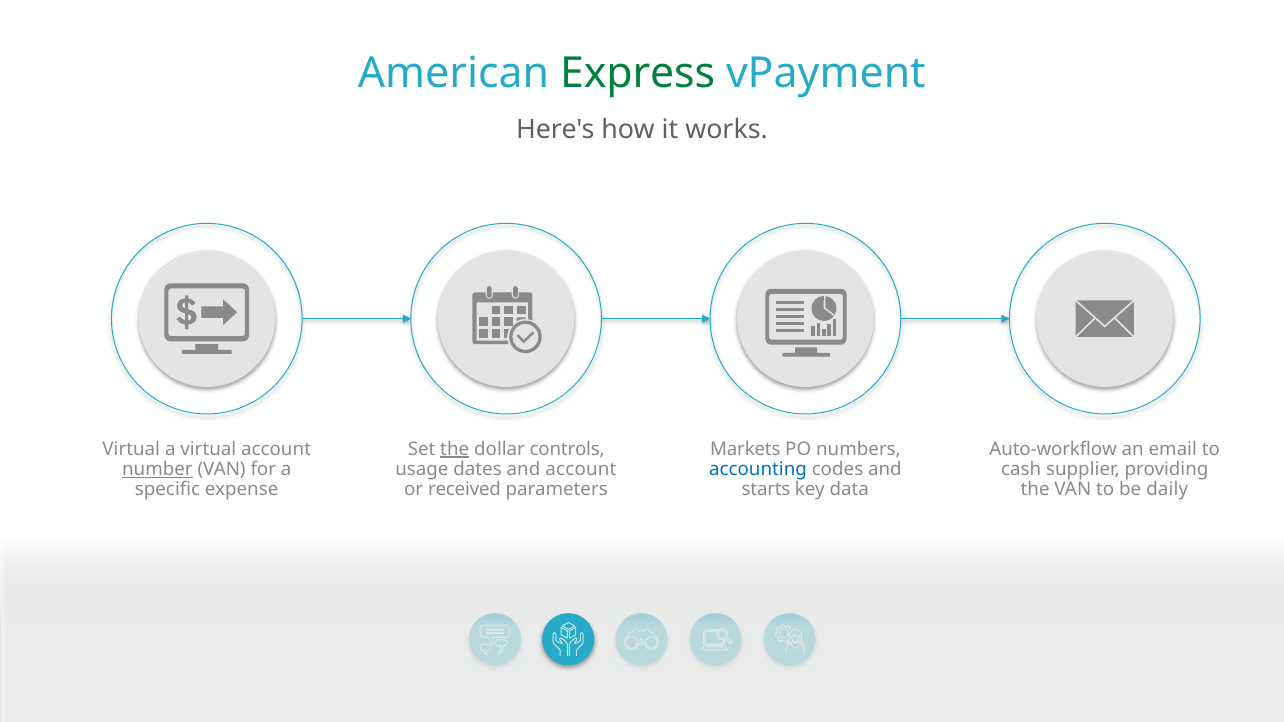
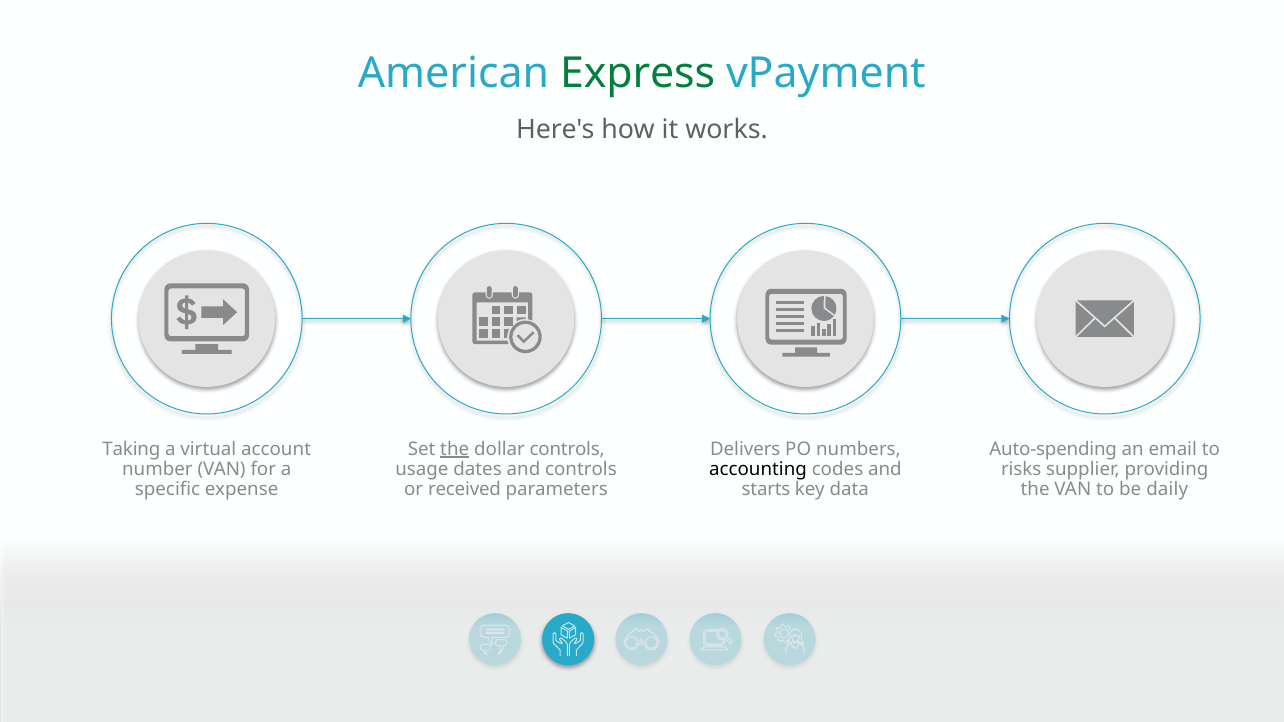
Virtual at (131, 449): Virtual -> Taking
Markets: Markets -> Delivers
Auto-workflow: Auto-workflow -> Auto-spending
number underline: present -> none
and account: account -> controls
accounting colour: blue -> black
cash: cash -> risks
